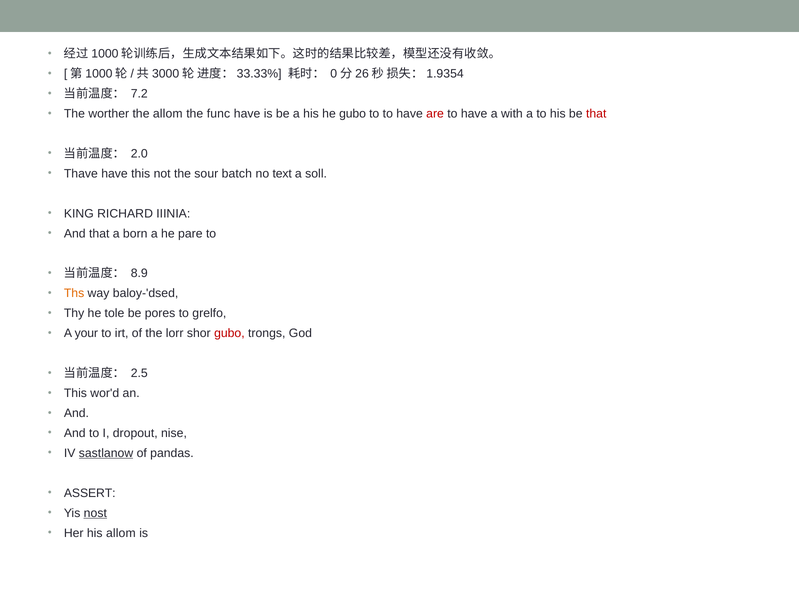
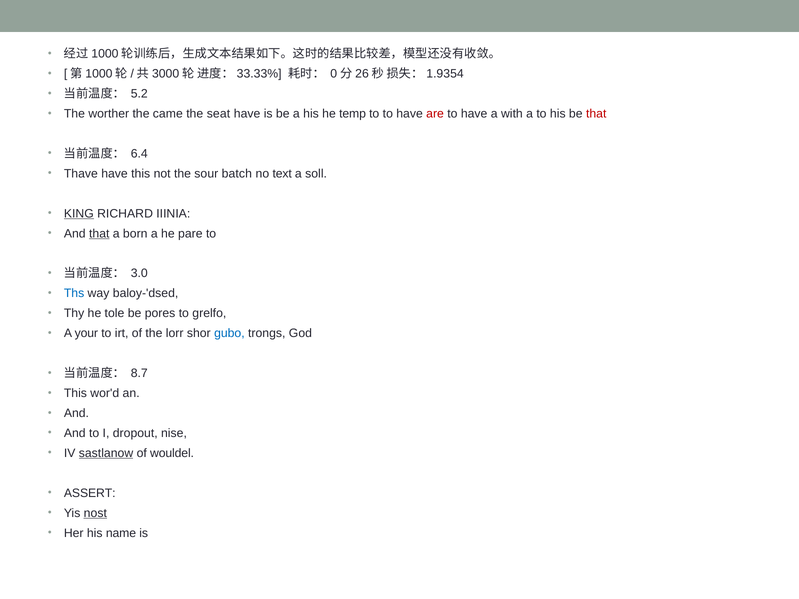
7.2: 7.2 -> 5.2
the allom: allom -> came
func: func -> seat
he gubo: gubo -> temp
2.0: 2.0 -> 6.4
KING underline: none -> present
that at (99, 234) underline: none -> present
8.9: 8.9 -> 3.0
Ths colour: orange -> blue
gubo at (229, 333) colour: red -> blue
2.5: 2.5 -> 8.7
pandas: pandas -> wouldel
his allom: allom -> name
